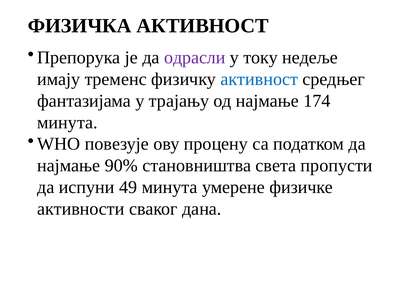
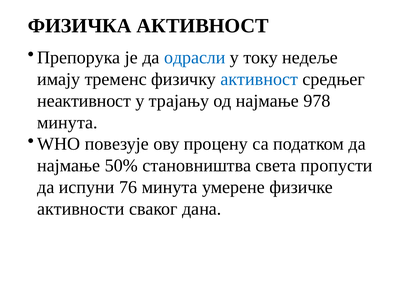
одрасли colour: purple -> blue
фантазијама: фантазијама -> неактивност
174: 174 -> 978
90%: 90% -> 50%
49: 49 -> 76
